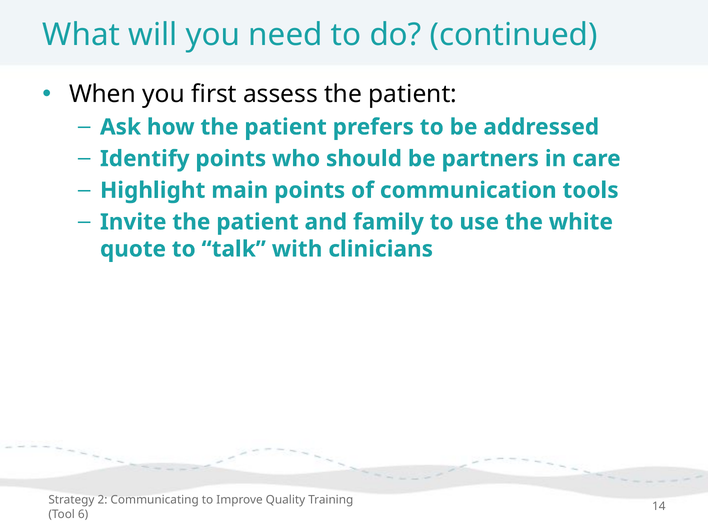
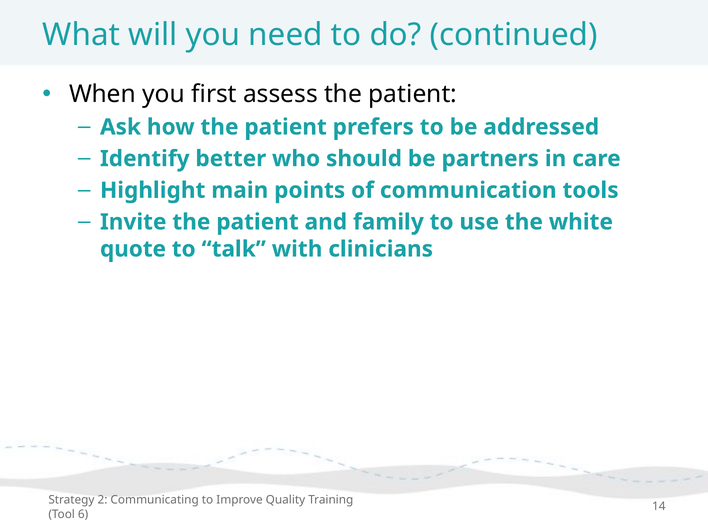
Identify points: points -> better
